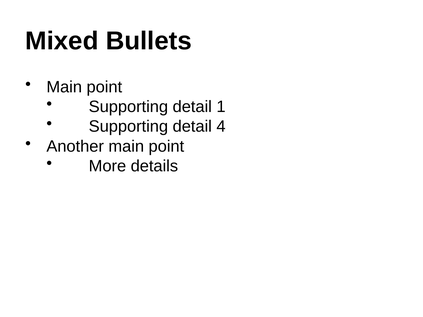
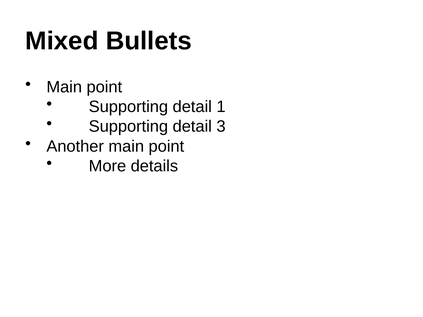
4: 4 -> 3
